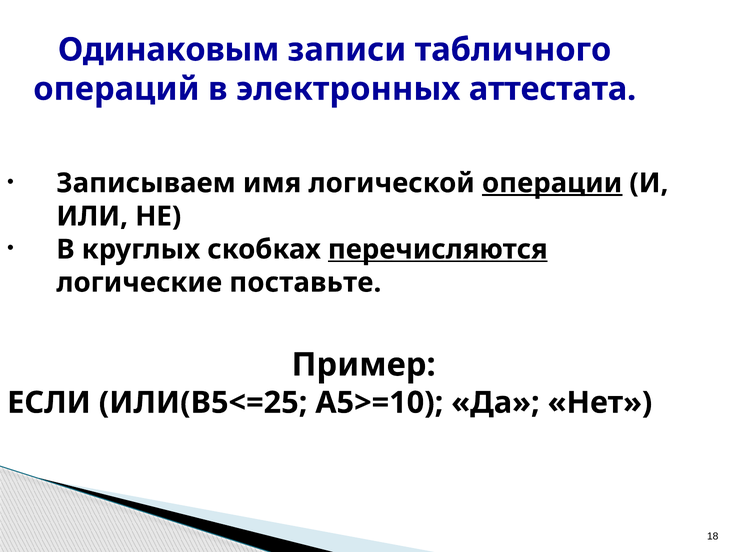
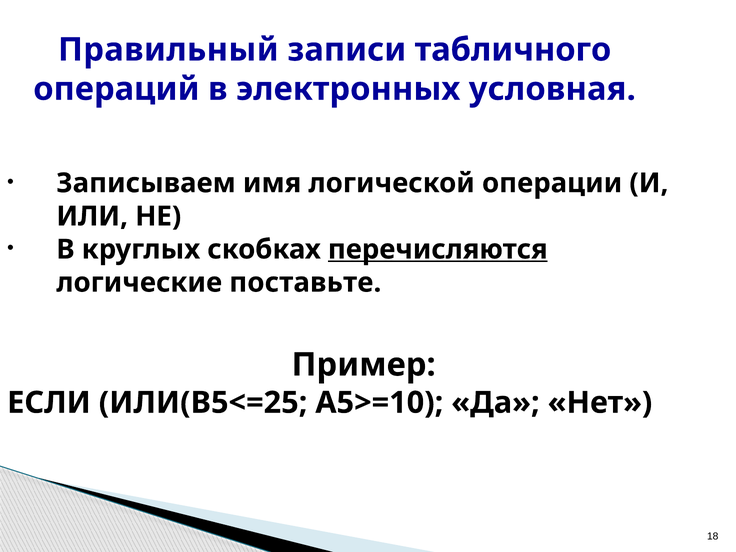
Одинаковым: Одинаковым -> Правильный
аттестата: аттестата -> условная
операции underline: present -> none
